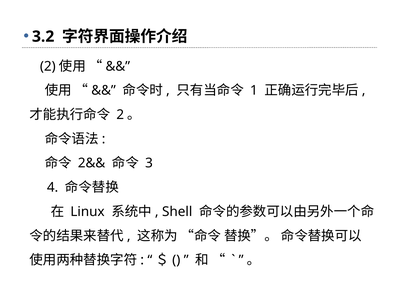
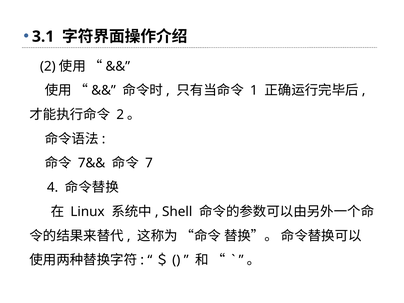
3.2: 3.2 -> 3.1
2&&: 2&& -> 7&&
3: 3 -> 7
